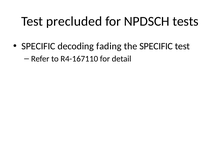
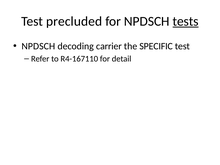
tests underline: none -> present
SPECIFIC at (38, 46): SPECIFIC -> NPDSCH
fading: fading -> carrier
